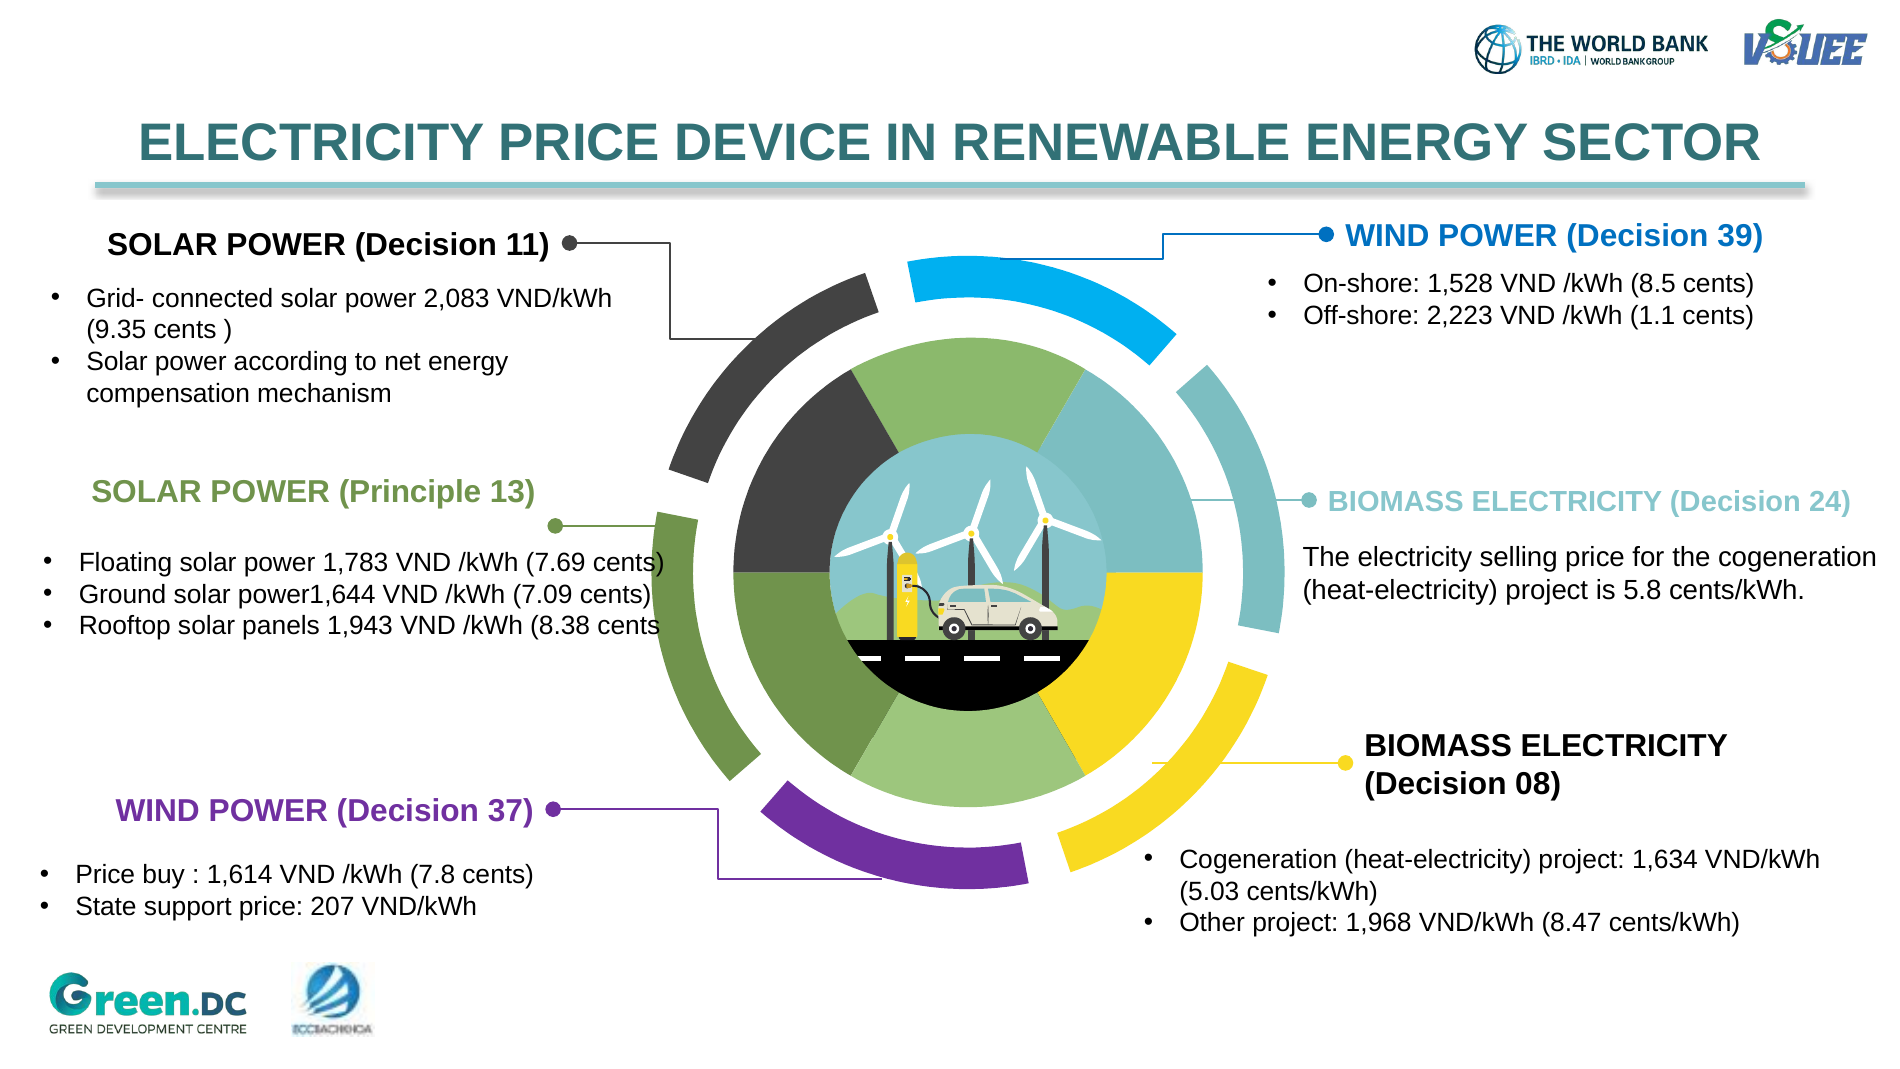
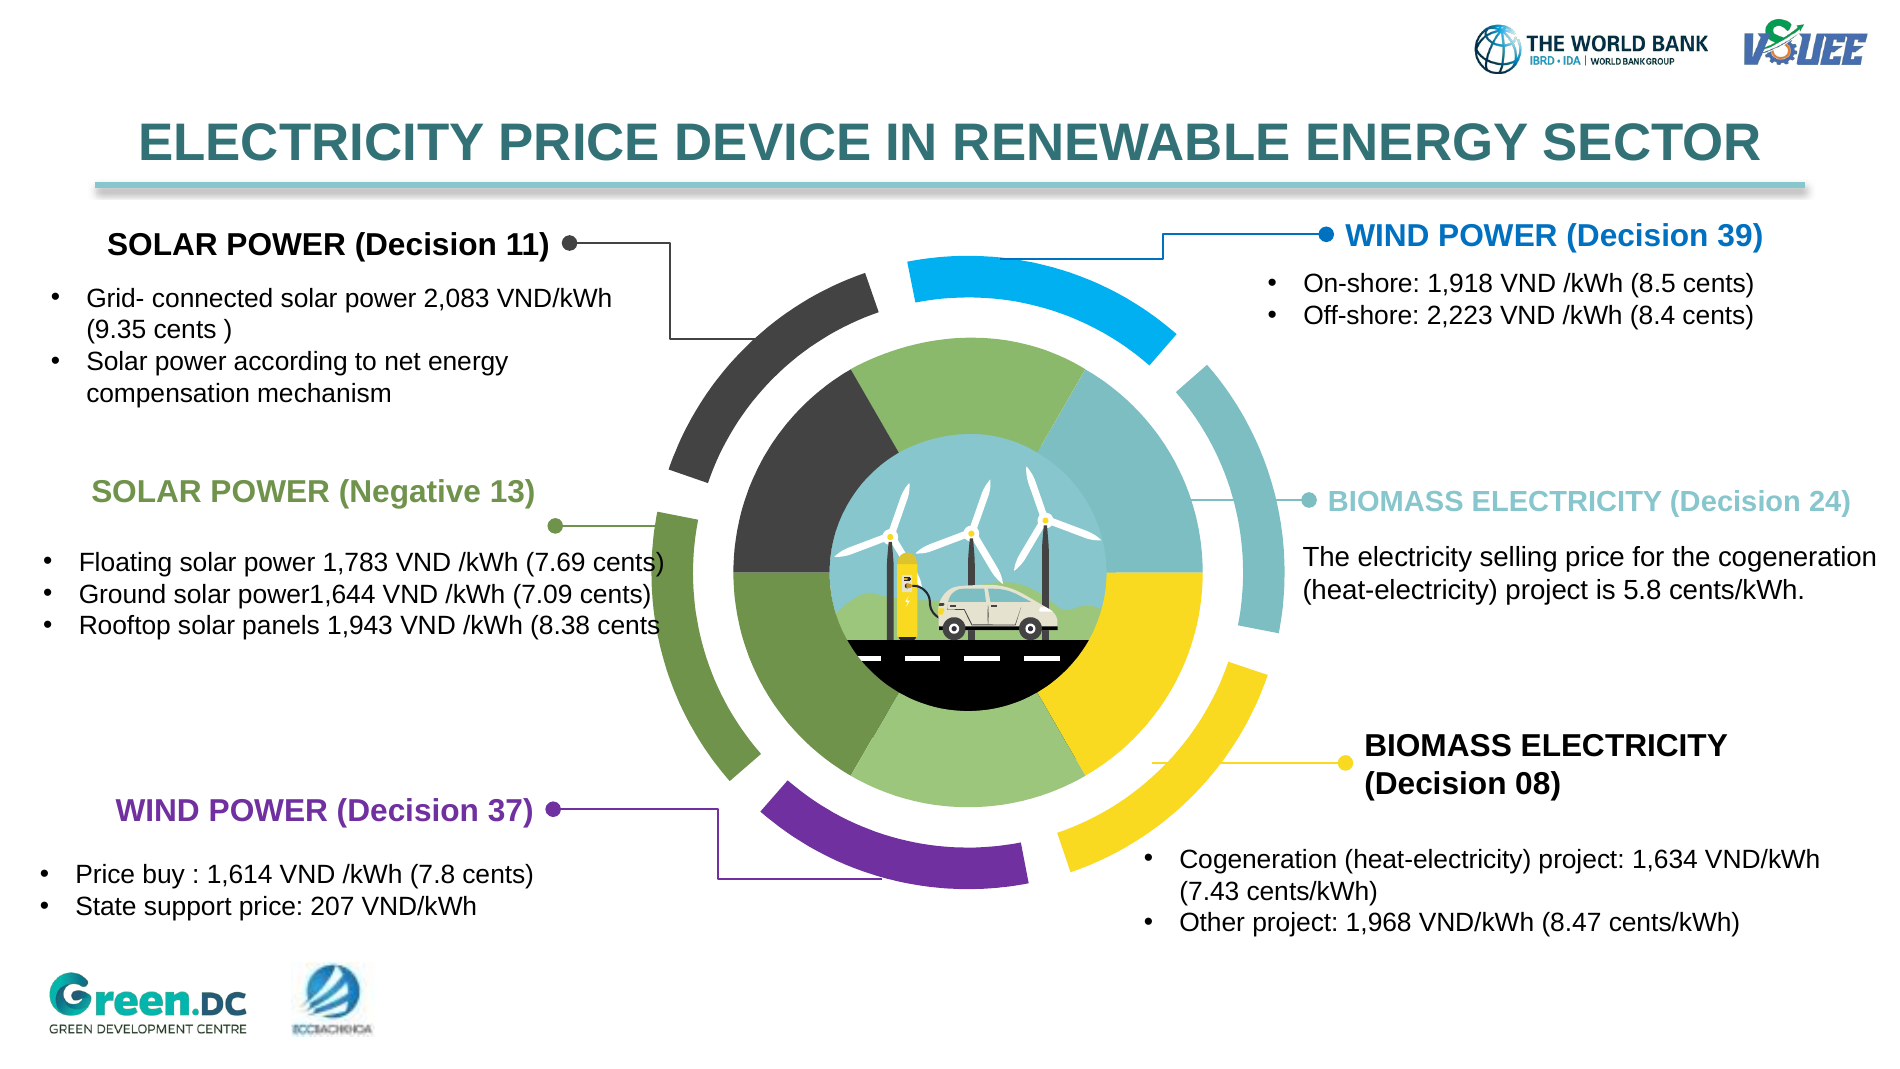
1,528: 1,528 -> 1,918
1.1: 1.1 -> 8.4
Principle: Principle -> Negative
5.03: 5.03 -> 7.43
